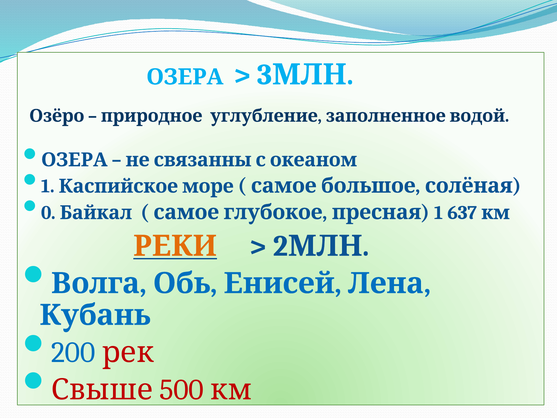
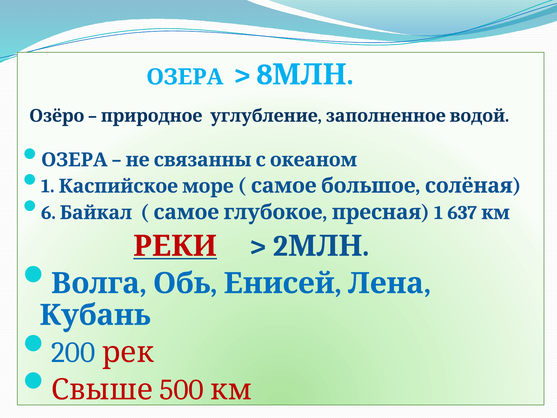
3: 3 -> 8
0: 0 -> 6
РЕКИ colour: orange -> red
